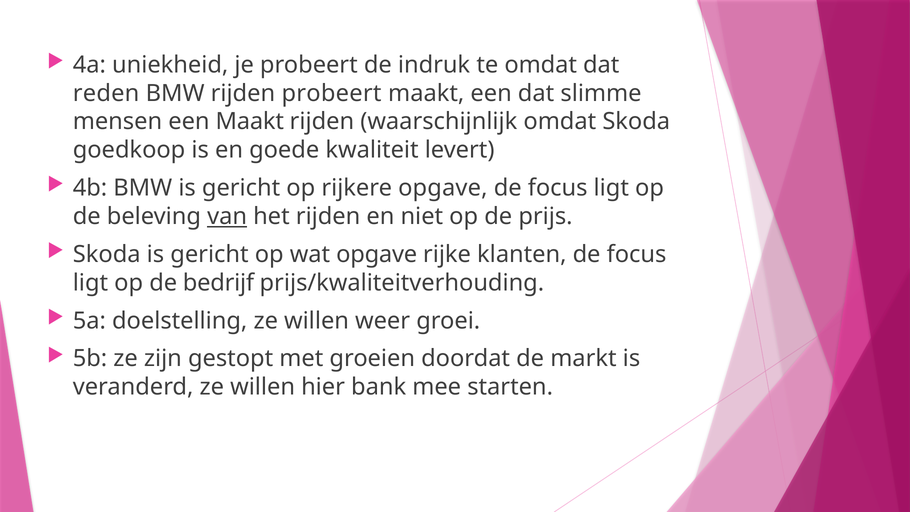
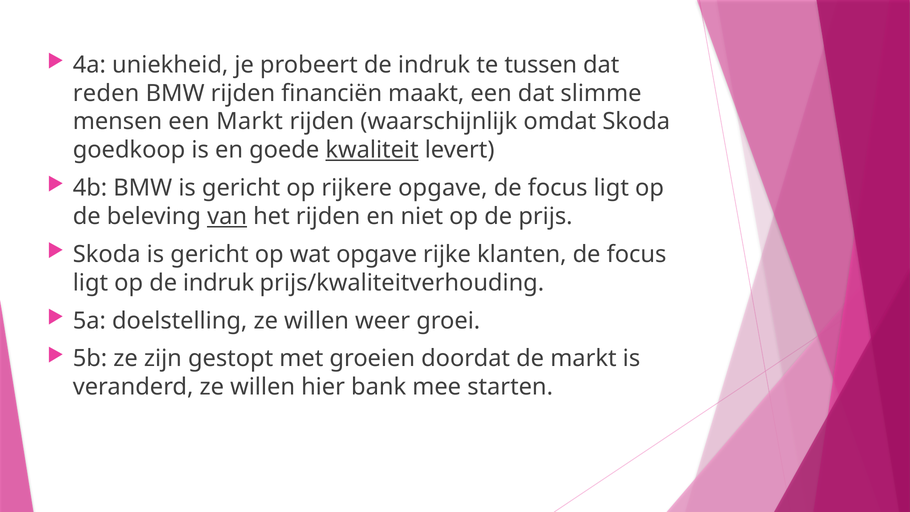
te omdat: omdat -> tussen
rijden probeert: probeert -> financiën
een Maakt: Maakt -> Markt
kwaliteit underline: none -> present
op de bedrijf: bedrijf -> indruk
